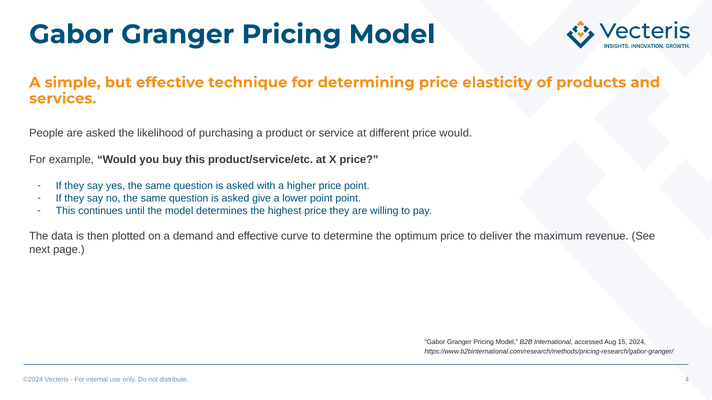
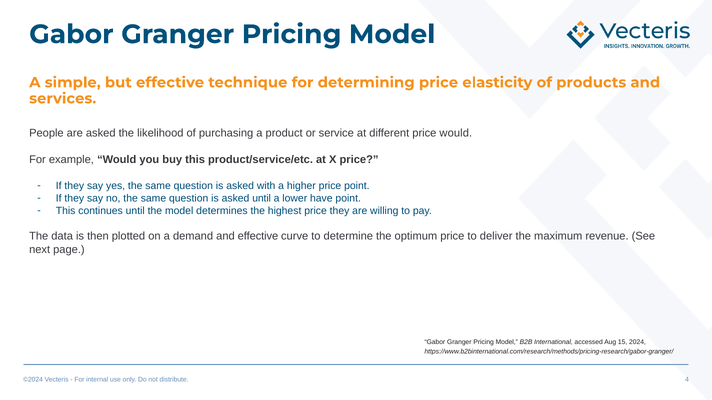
asked give: give -> until
lower point: point -> have
